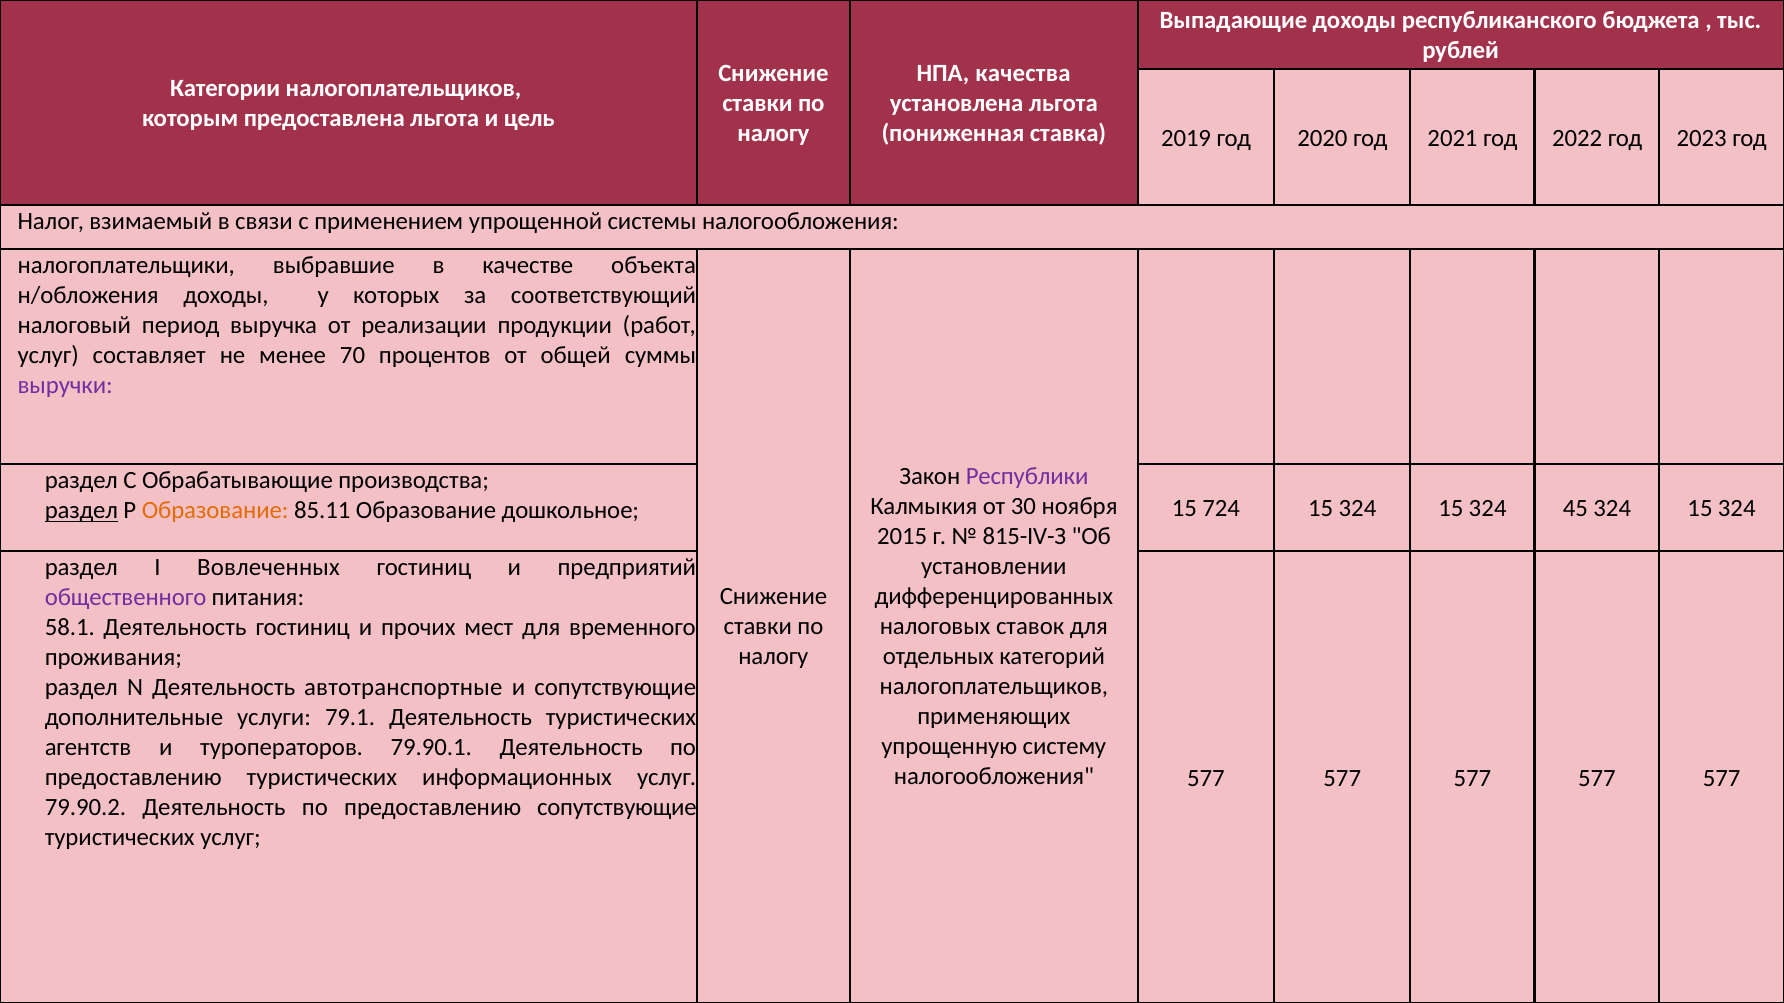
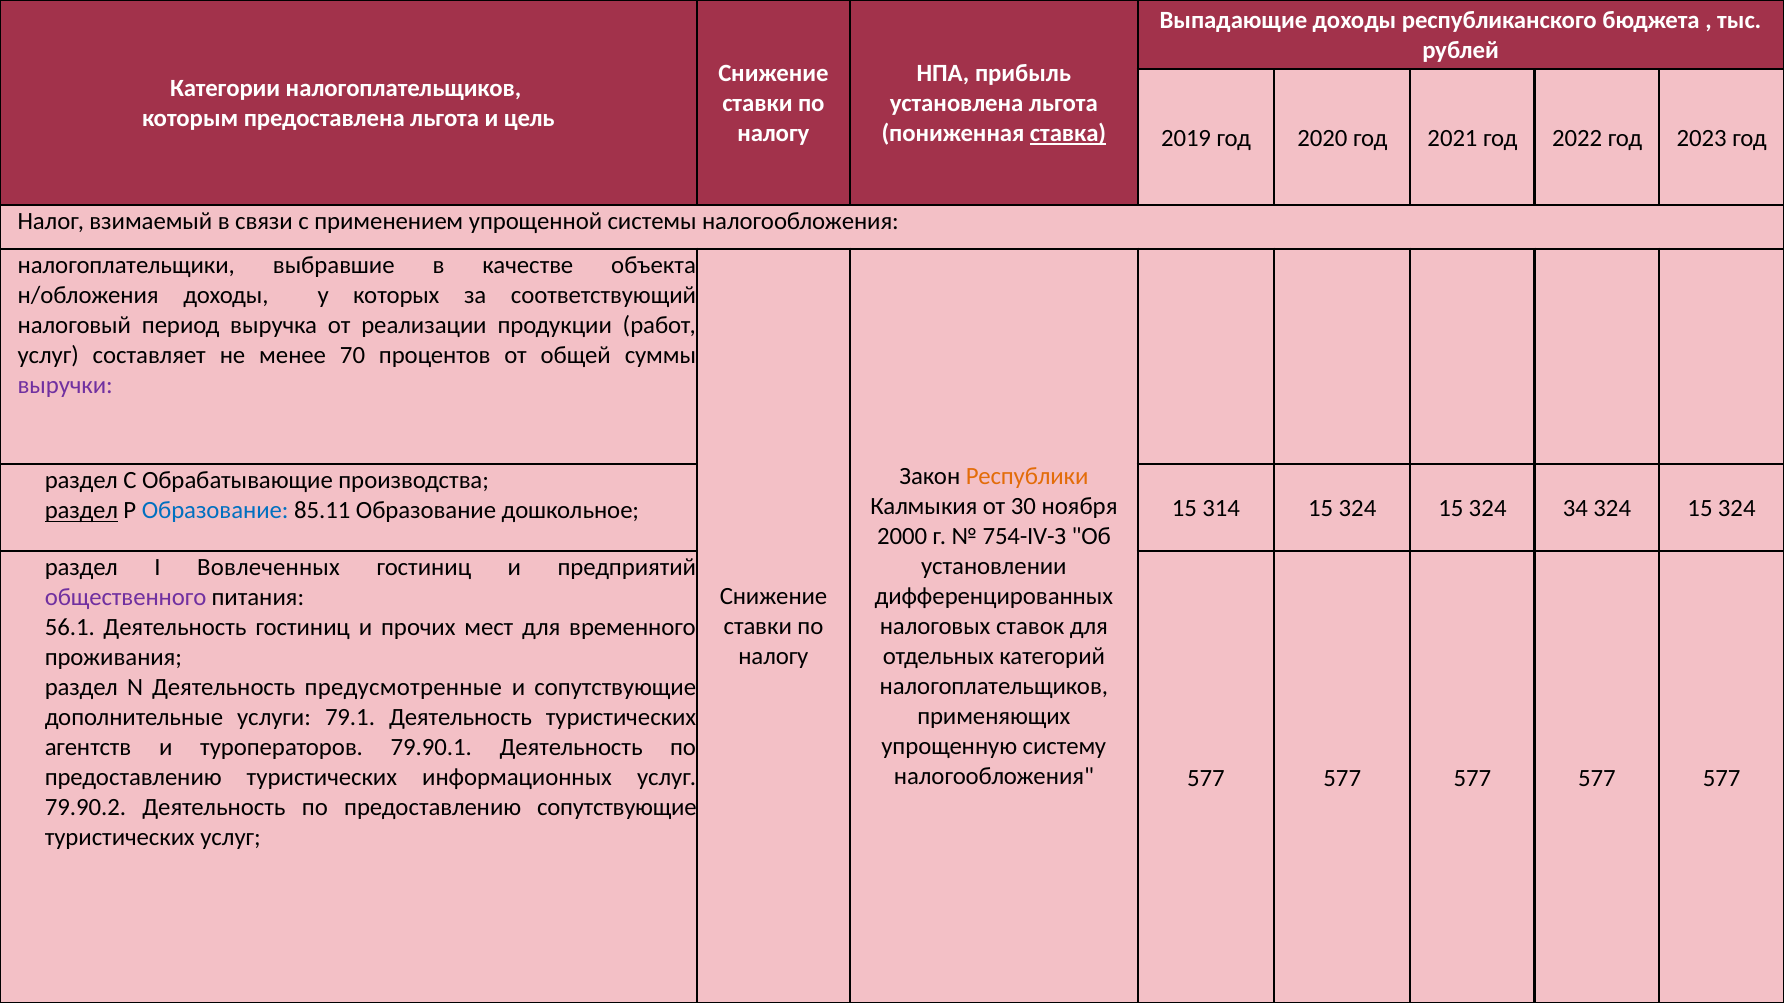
качества: качества -> прибыль
ставка underline: none -> present
Республики colour: purple -> orange
Образование at (215, 511) colour: orange -> blue
724: 724 -> 314
45: 45 -> 34
2015: 2015 -> 2000
815-IV-З: 815-IV-З -> 754-IV-З
58.1: 58.1 -> 56.1
автотранспортные: автотранспортные -> предусмотренные
